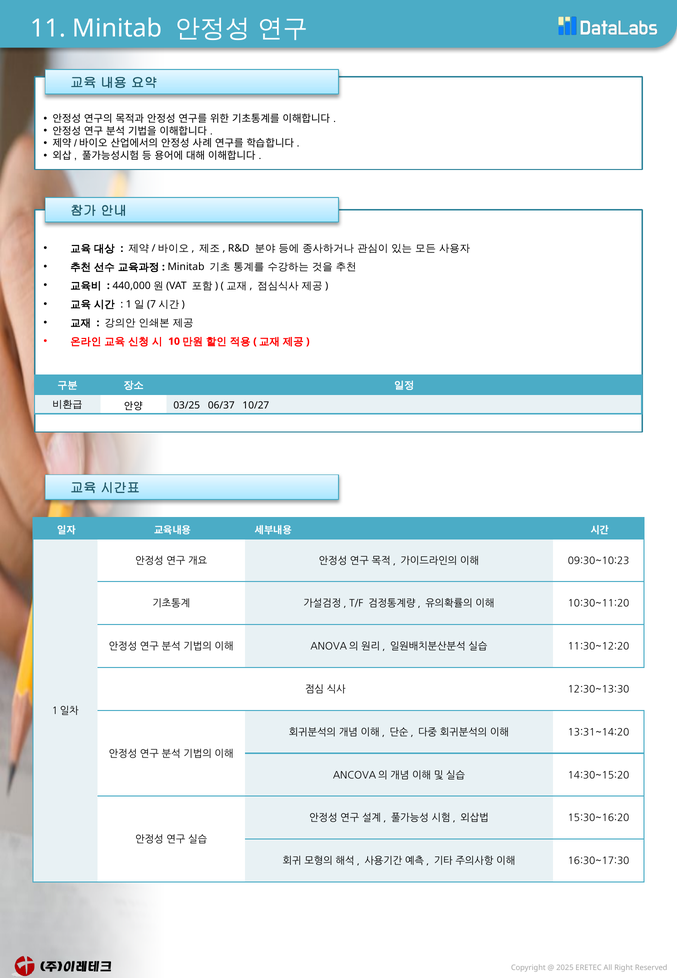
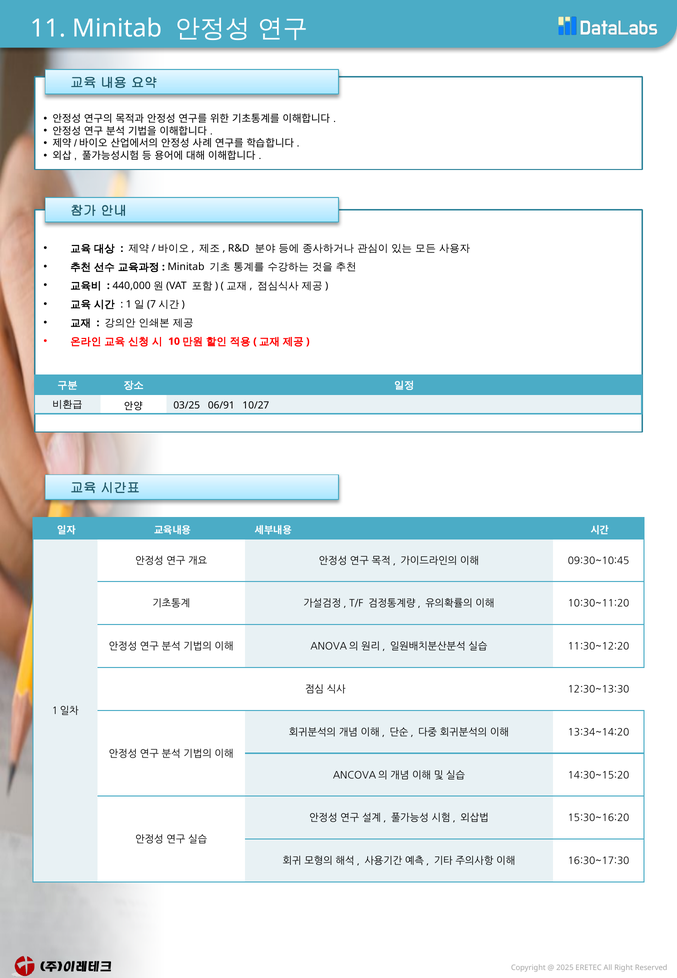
06/37: 06/37 -> 06/91
09:30~10:23: 09:30~10:23 -> 09:30~10:45
13:31~14:20: 13:31~14:20 -> 13:34~14:20
